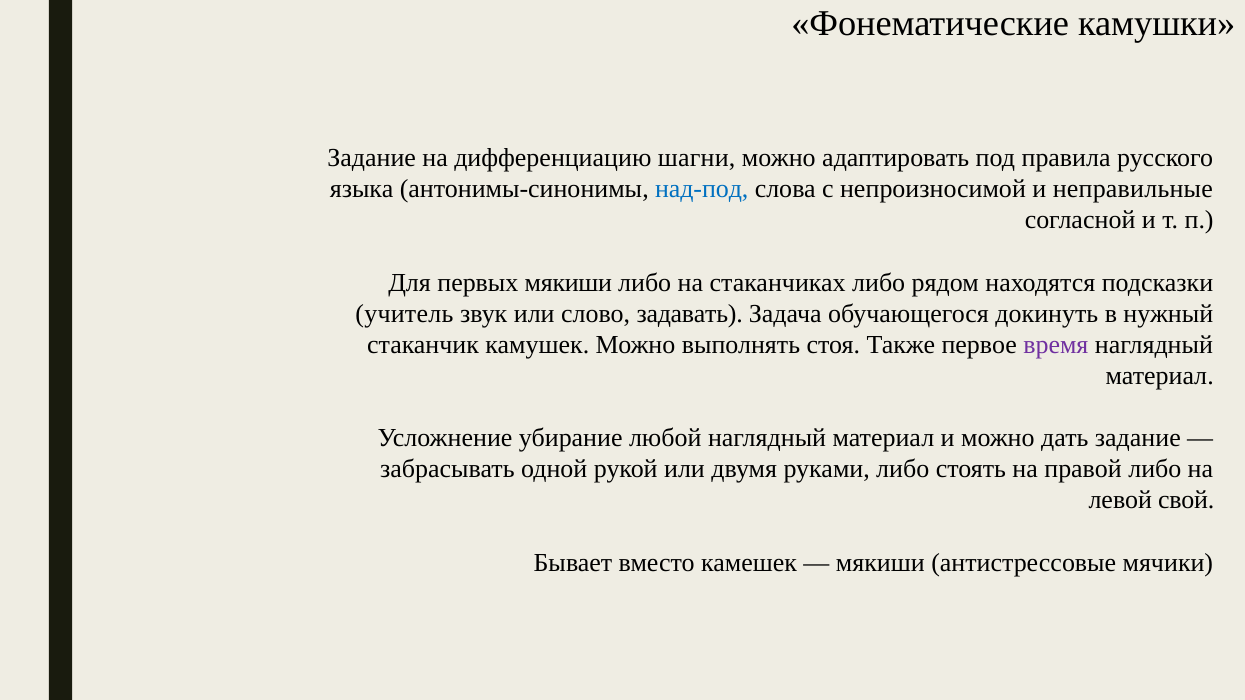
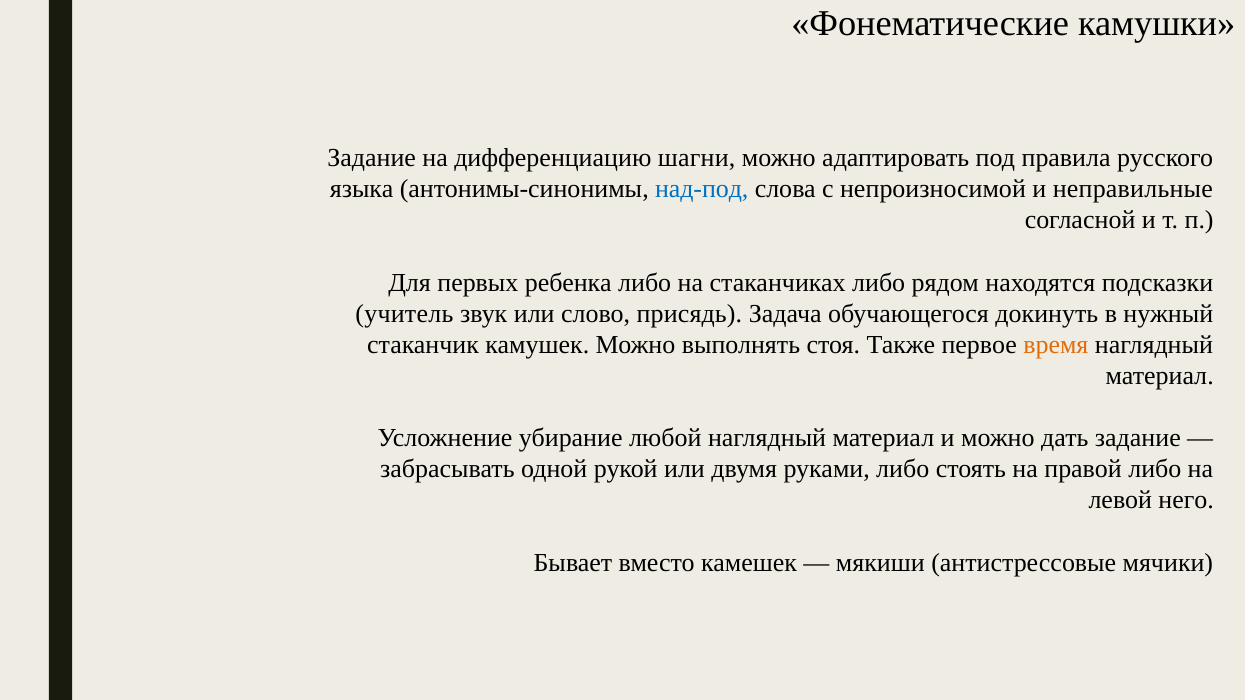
первых мякиши: мякиши -> ребенка
задавать: задавать -> присядь
время colour: purple -> orange
свой: свой -> него
